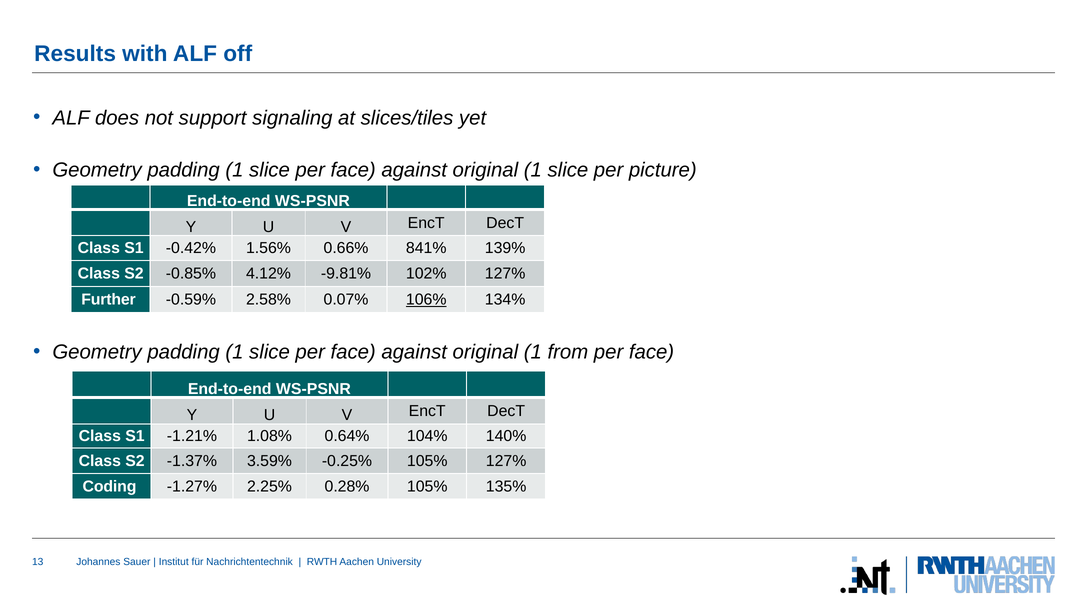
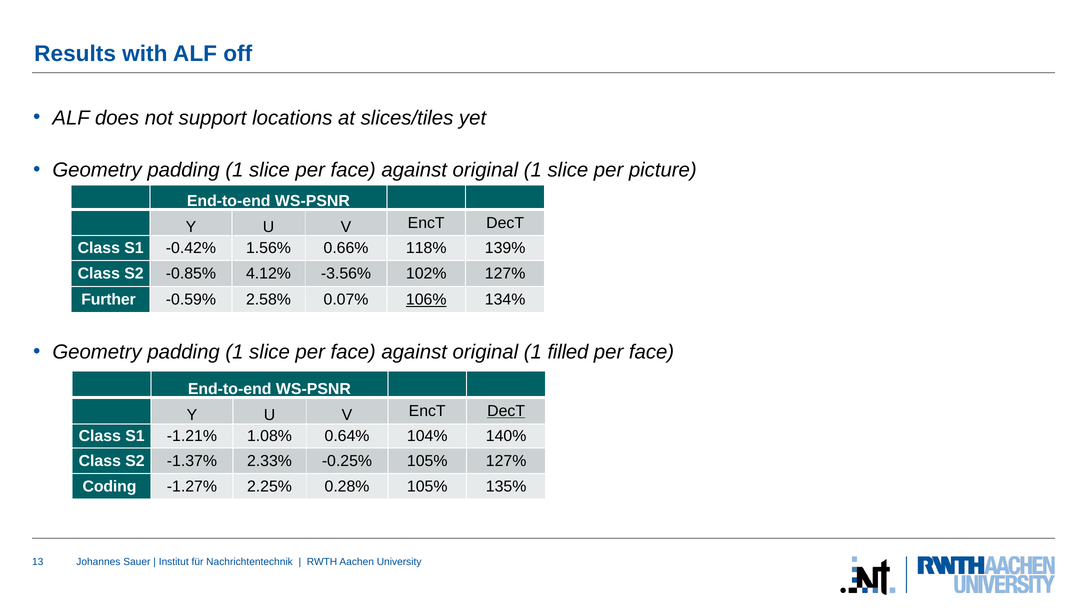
signaling: signaling -> locations
841%: 841% -> 118%
-9.81%: -9.81% -> -3.56%
from: from -> filled
DecT at (506, 411) underline: none -> present
3.59%: 3.59% -> 2.33%
